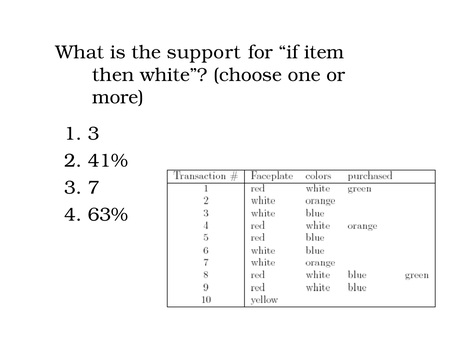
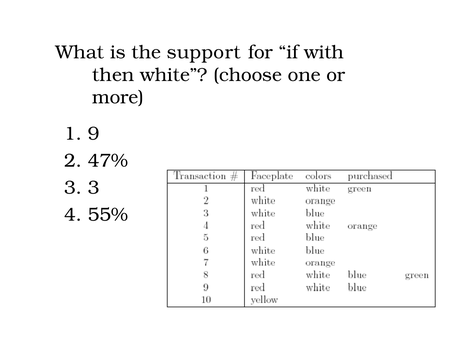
item: item -> with
1 3: 3 -> 9
41%: 41% -> 47%
3 7: 7 -> 3
63%: 63% -> 55%
